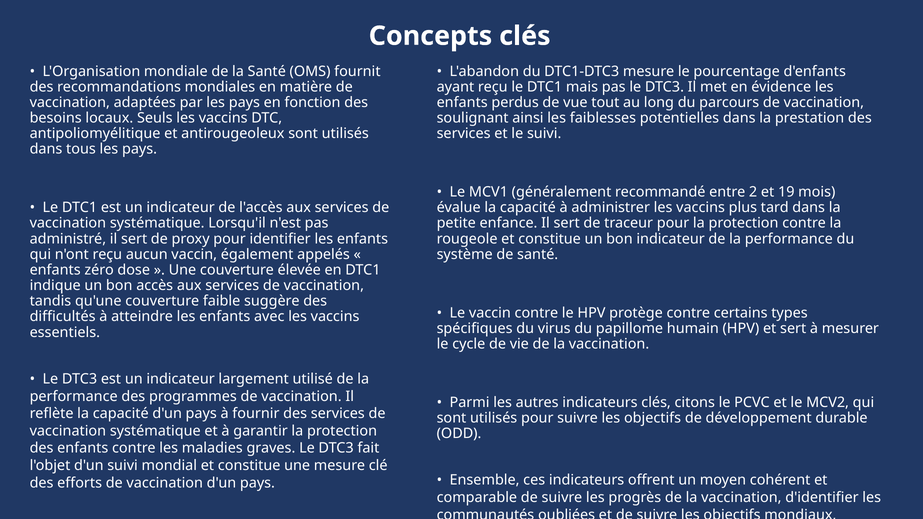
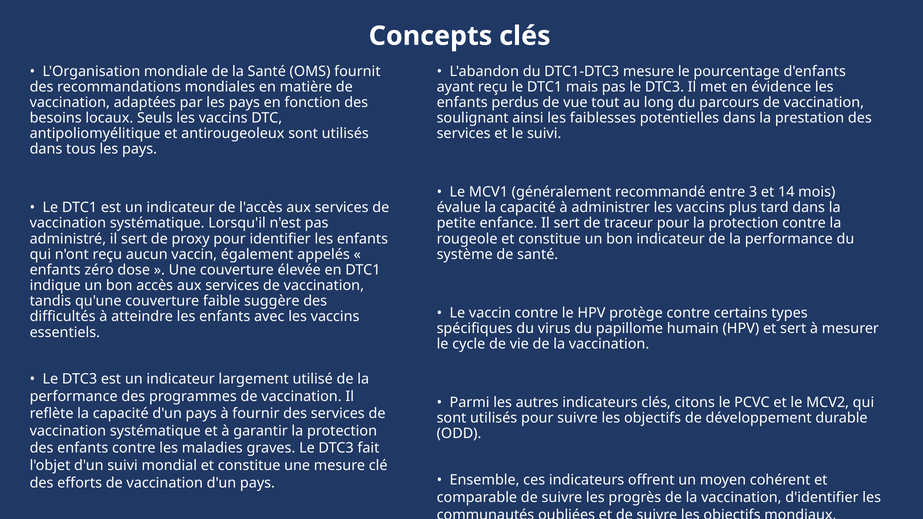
2: 2 -> 3
19: 19 -> 14
